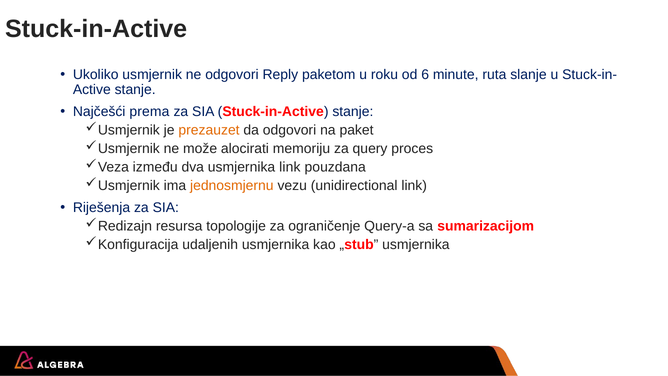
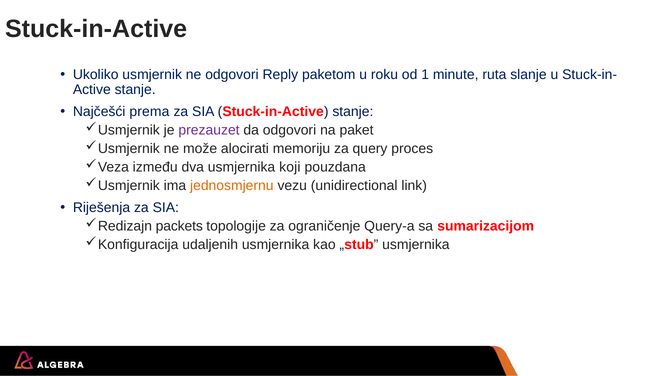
6: 6 -> 1
prezauzet colour: orange -> purple
usmjernika link: link -> koji
resursa: resursa -> packets
